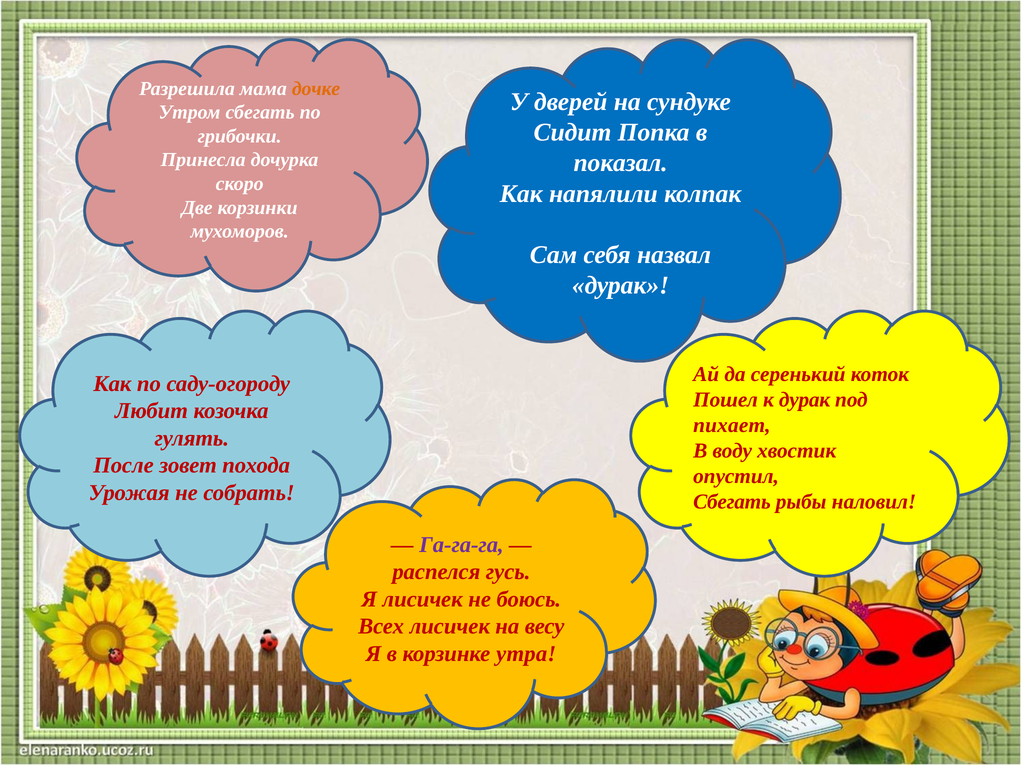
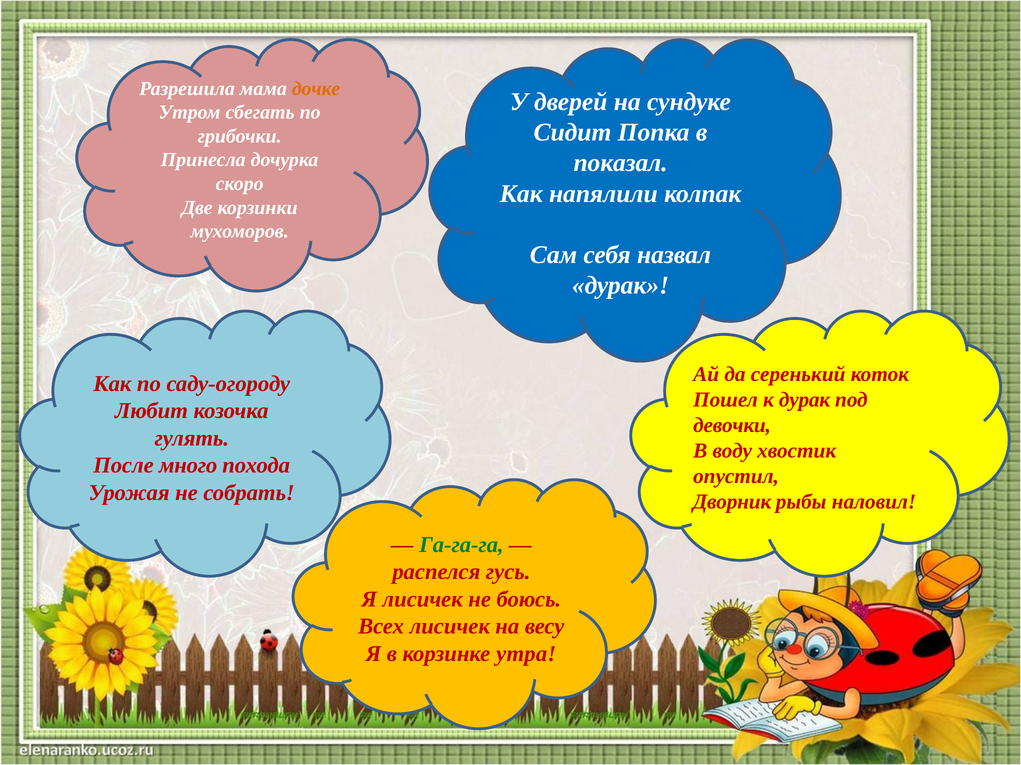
пихает: пихает -> девочки
зовет: зовет -> много
Сбегать at (732, 502): Сбегать -> Дворник
Га-га-га colour: purple -> green
